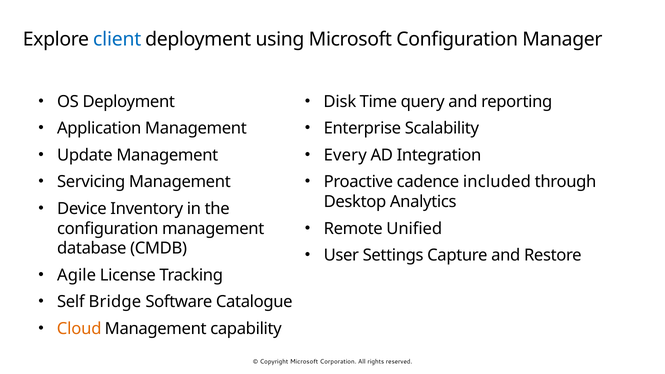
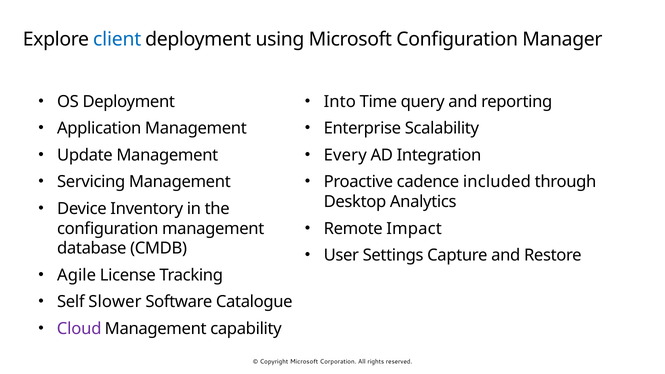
Disk: Disk -> Into
Unified: Unified -> Impact
Bridge: Bridge -> Slower
Cloud colour: orange -> purple
